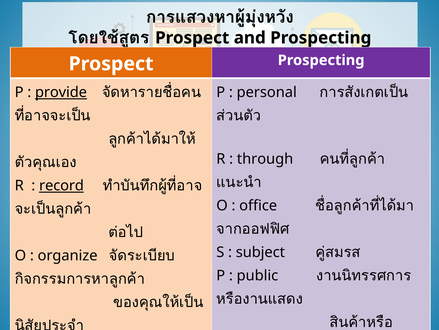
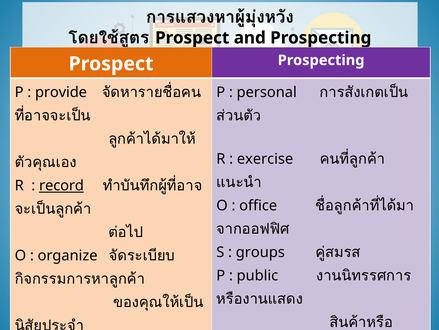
provide underline: present -> none
through at (265, 159): through -> exercise
subject at (260, 252): subject -> groups
